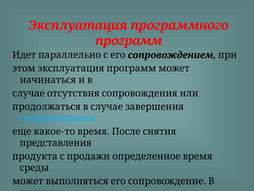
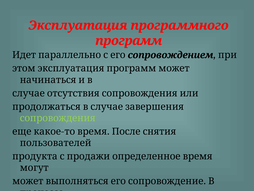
сопровождения colour: light blue -> light green
представления: представления -> пользователей
среды: среды -> могут
